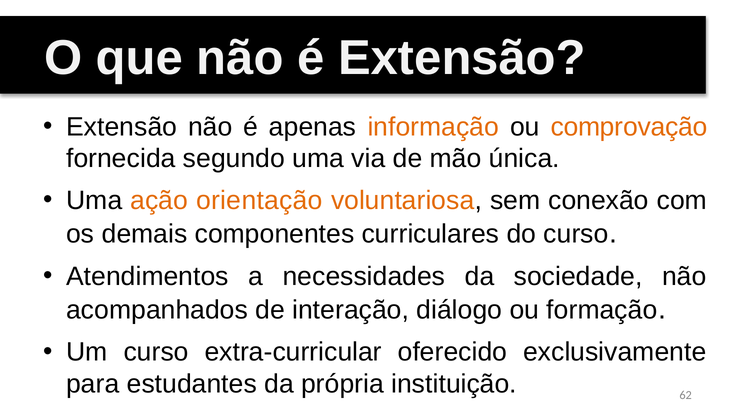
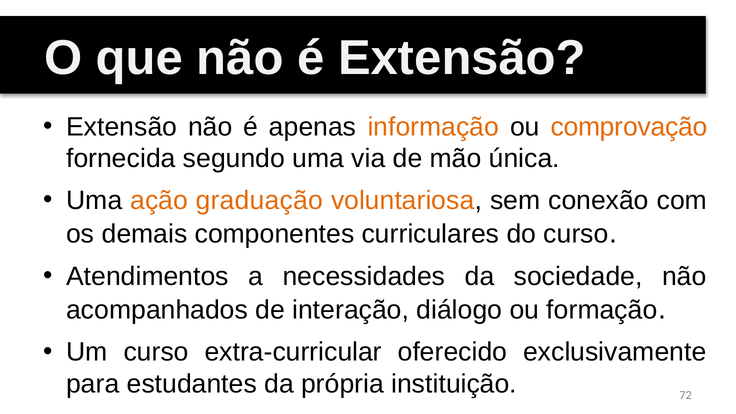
orientação: orientação -> graduação
62: 62 -> 72
